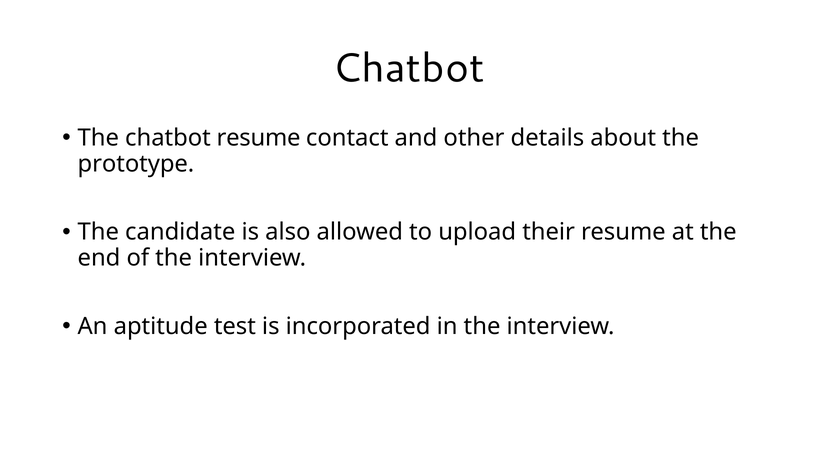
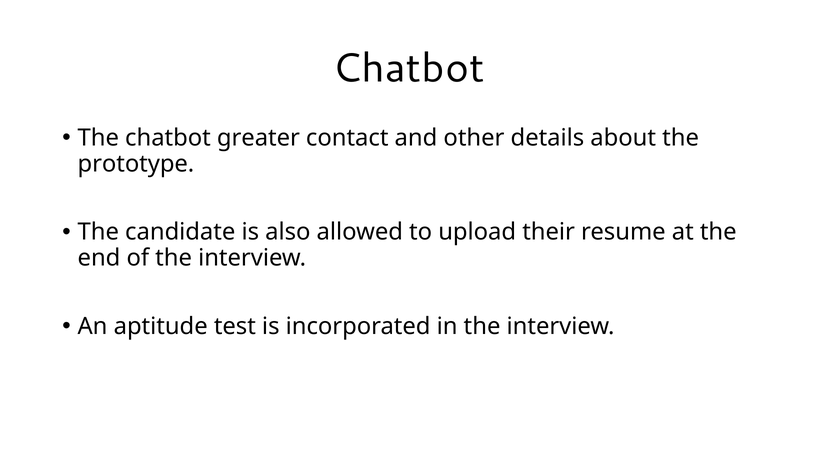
chatbot resume: resume -> greater
